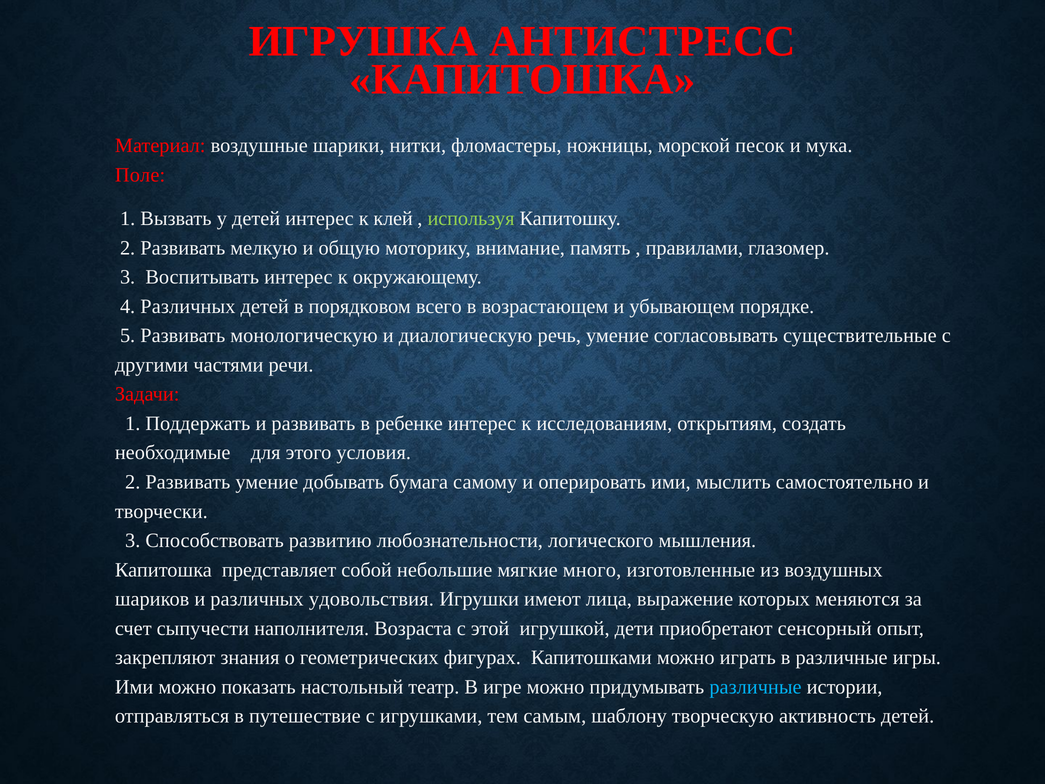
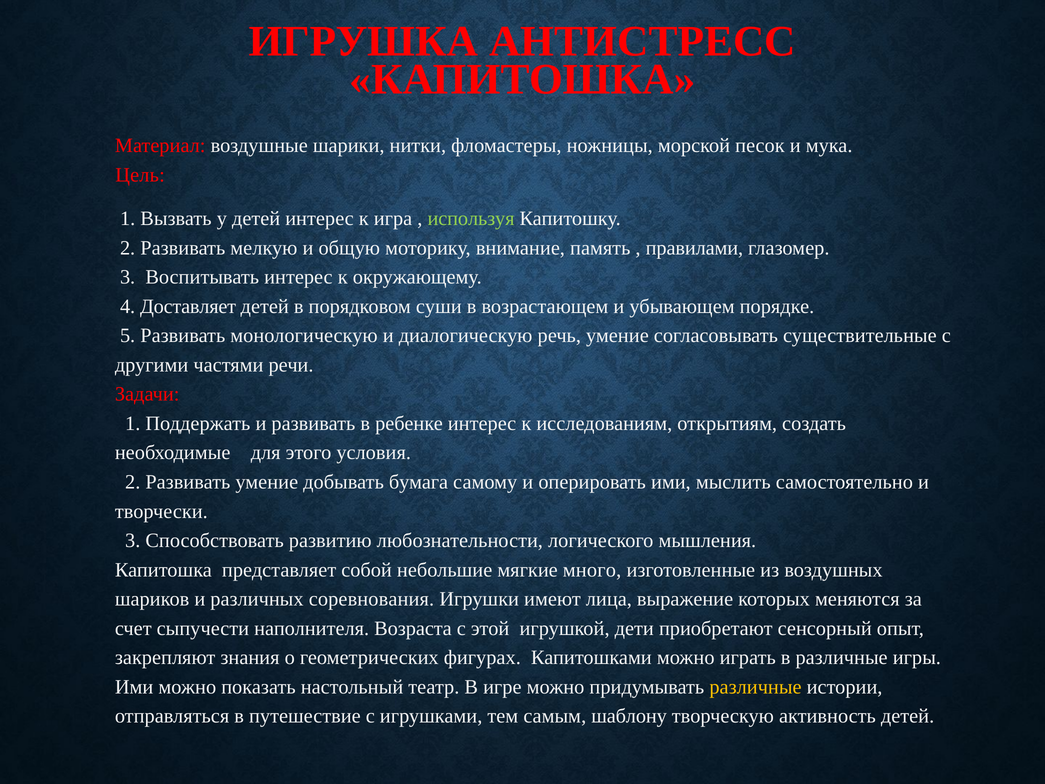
Поле: Поле -> Цель
клей: клей -> игра
4 Различных: Различных -> Доставляет
всего: всего -> суши
удовольствия: удовольствия -> соревнования
различные at (755, 687) colour: light blue -> yellow
